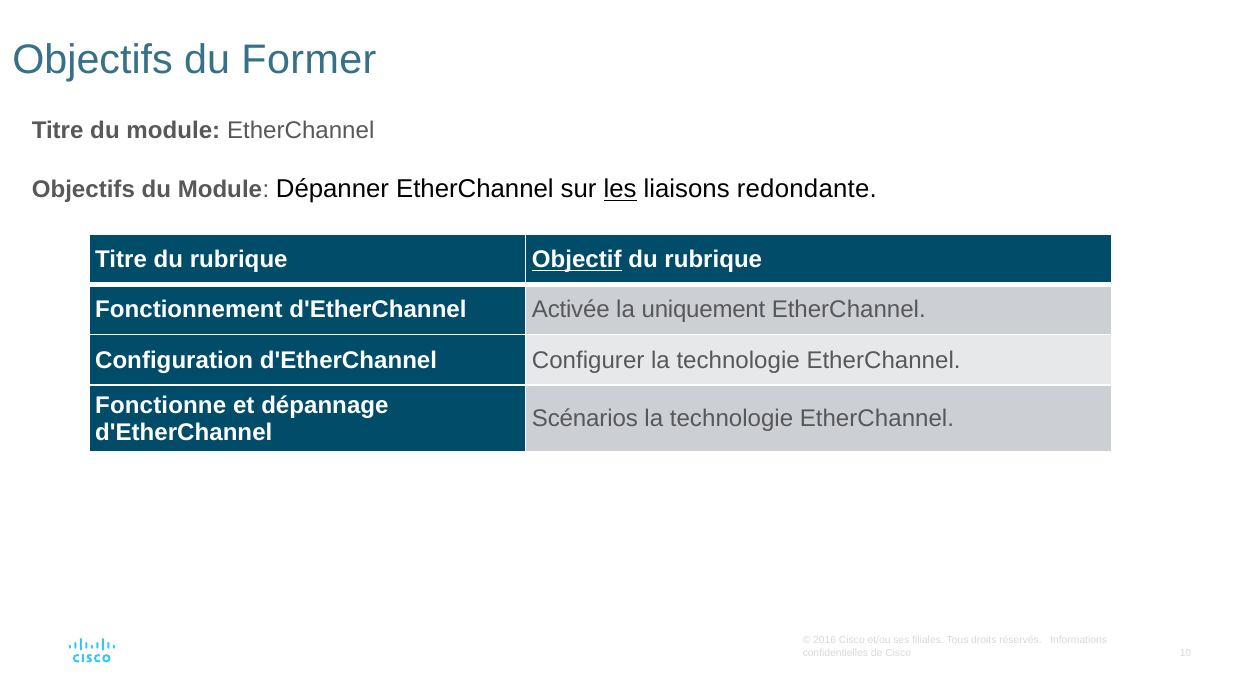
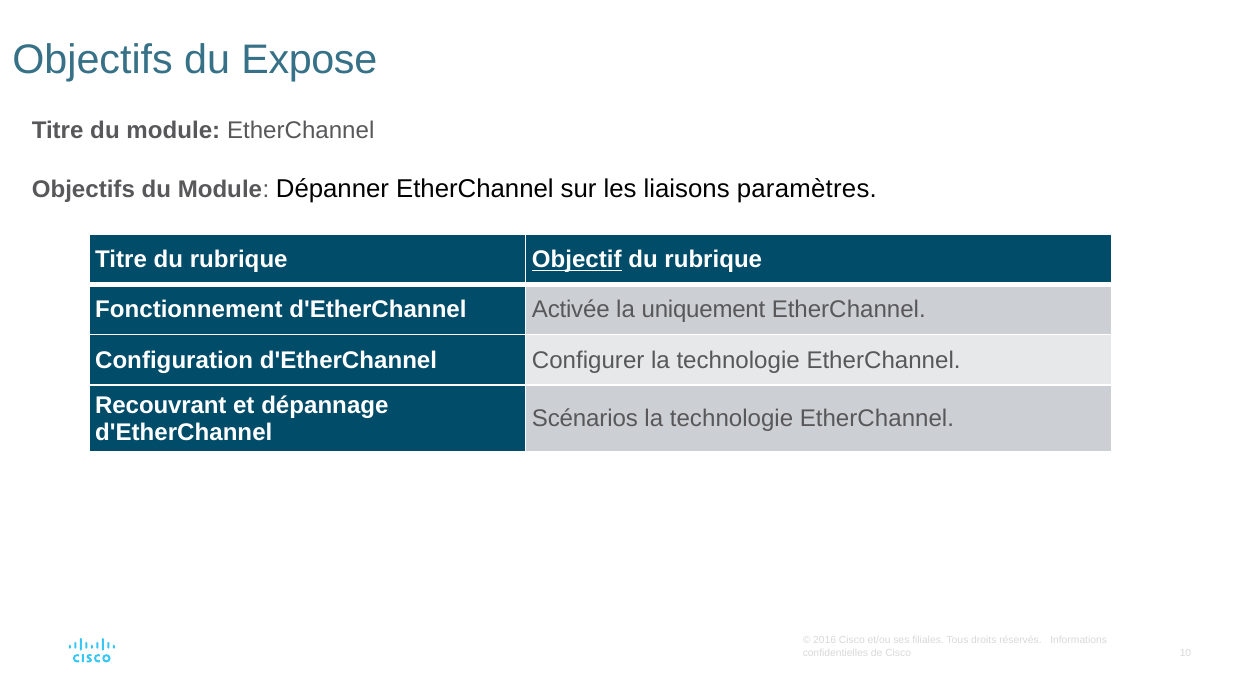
Former: Former -> Expose
les underline: present -> none
redondante: redondante -> paramètres
Fonctionne: Fonctionne -> Recouvrant
